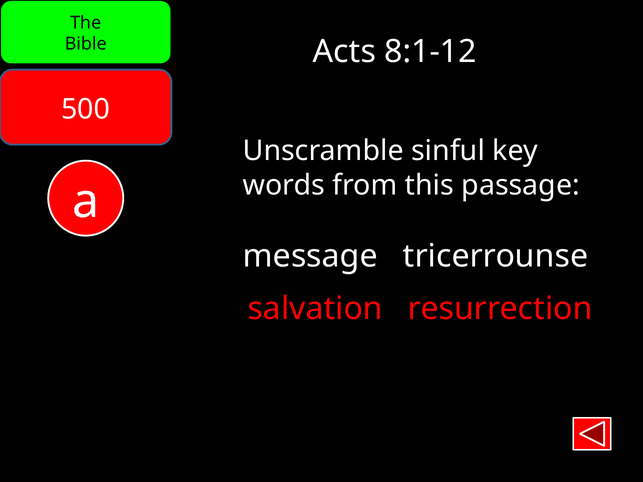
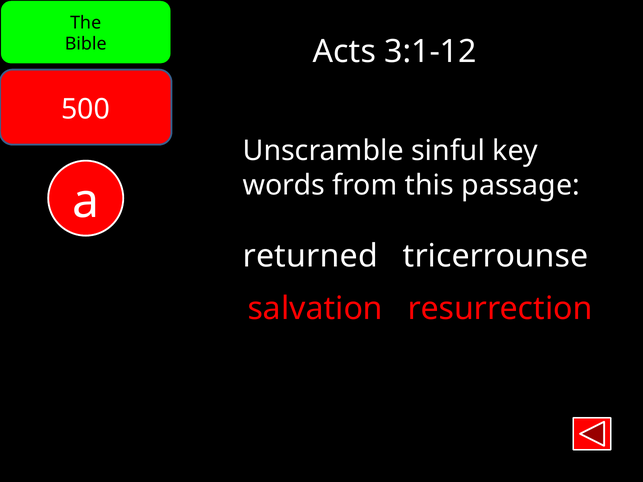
8:1-12: 8:1-12 -> 3:1-12
message: message -> returned
